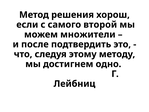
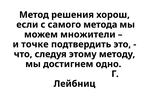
второй: второй -> метода
после: после -> точке
